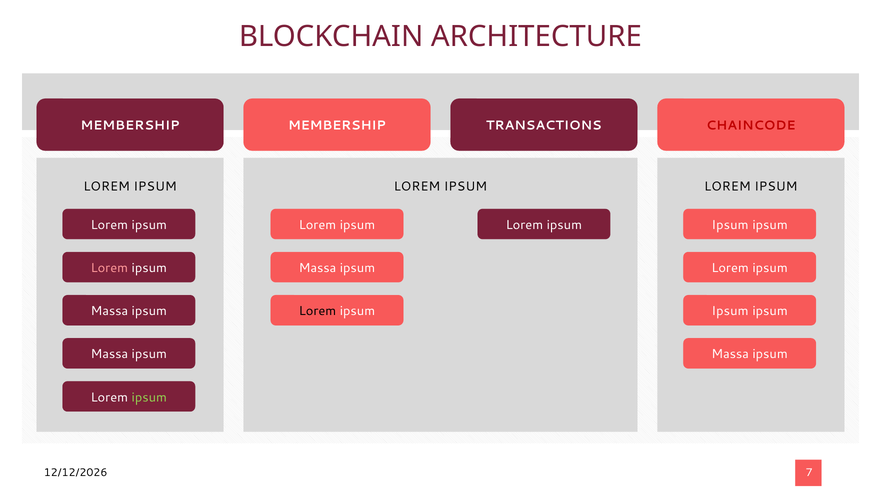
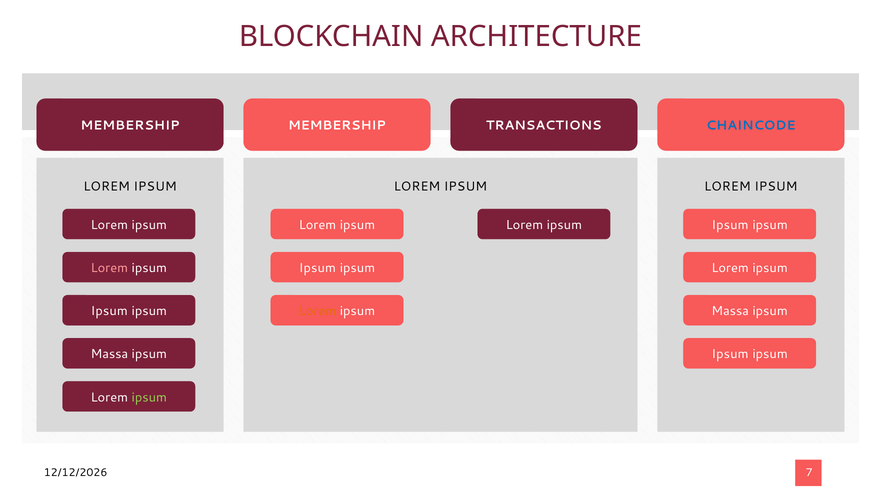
CHAINCODE colour: red -> blue
Massa at (318, 268): Massa -> Ipsum
Massa at (109, 311): Massa -> Ipsum
Lorem at (317, 311) colour: black -> orange
Ipsum at (730, 311): Ipsum -> Massa
Massa at (730, 354): Massa -> Ipsum
